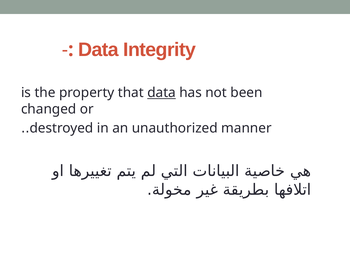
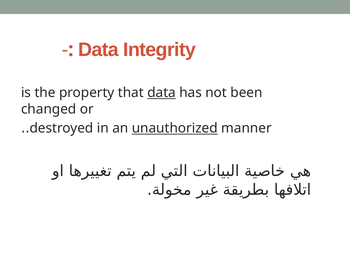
unauthorized underline: none -> present
